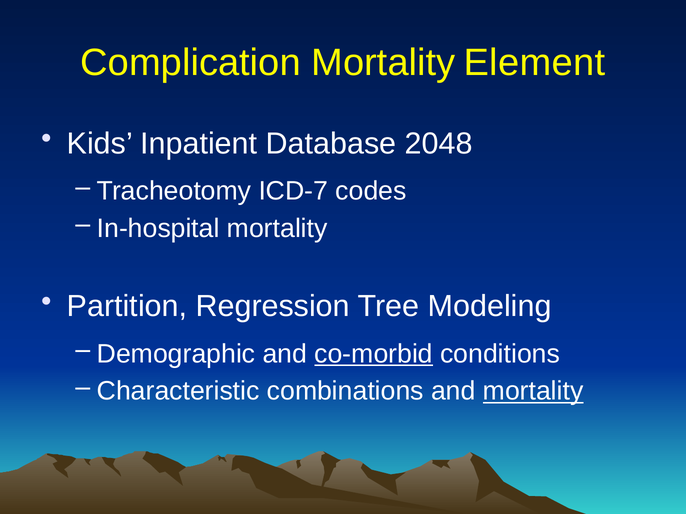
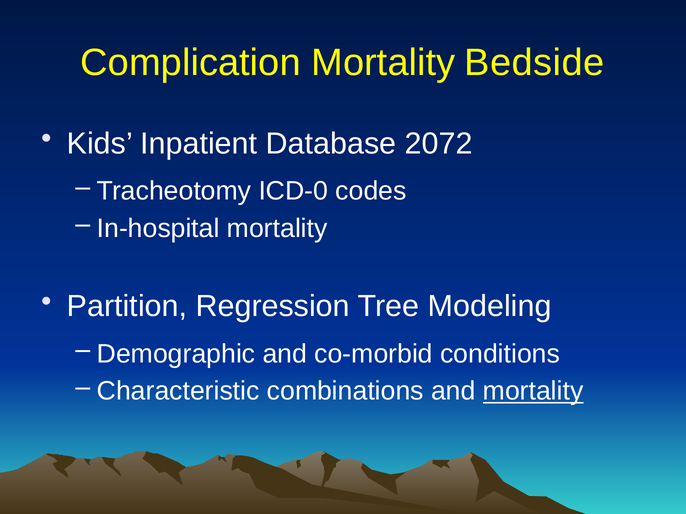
Element: Element -> Bedside
2048: 2048 -> 2072
ICD-7: ICD-7 -> ICD-0
co-morbid underline: present -> none
